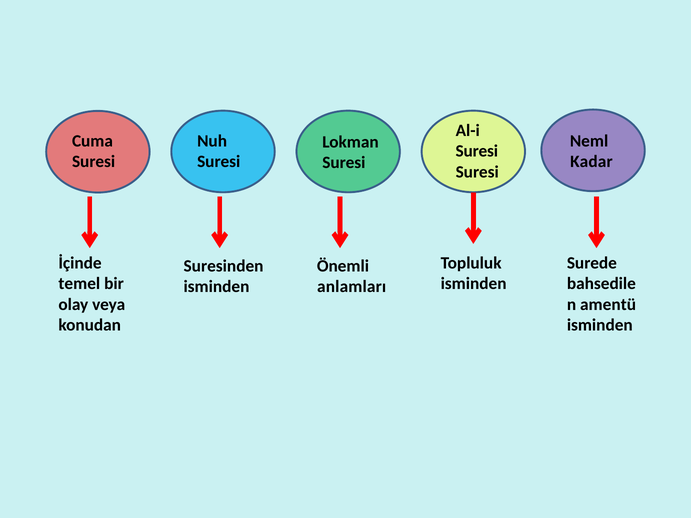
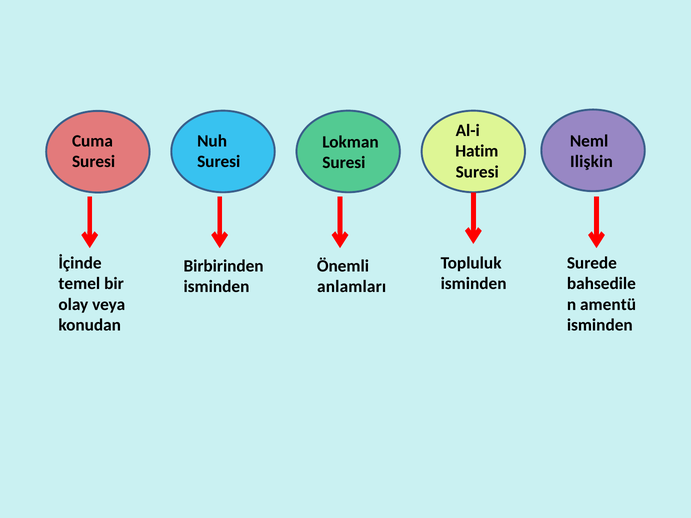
Suresi at (477, 151): Suresi -> Hatim
Kadar: Kadar -> Ilişkin
Suresinden: Suresinden -> Birbirinden
